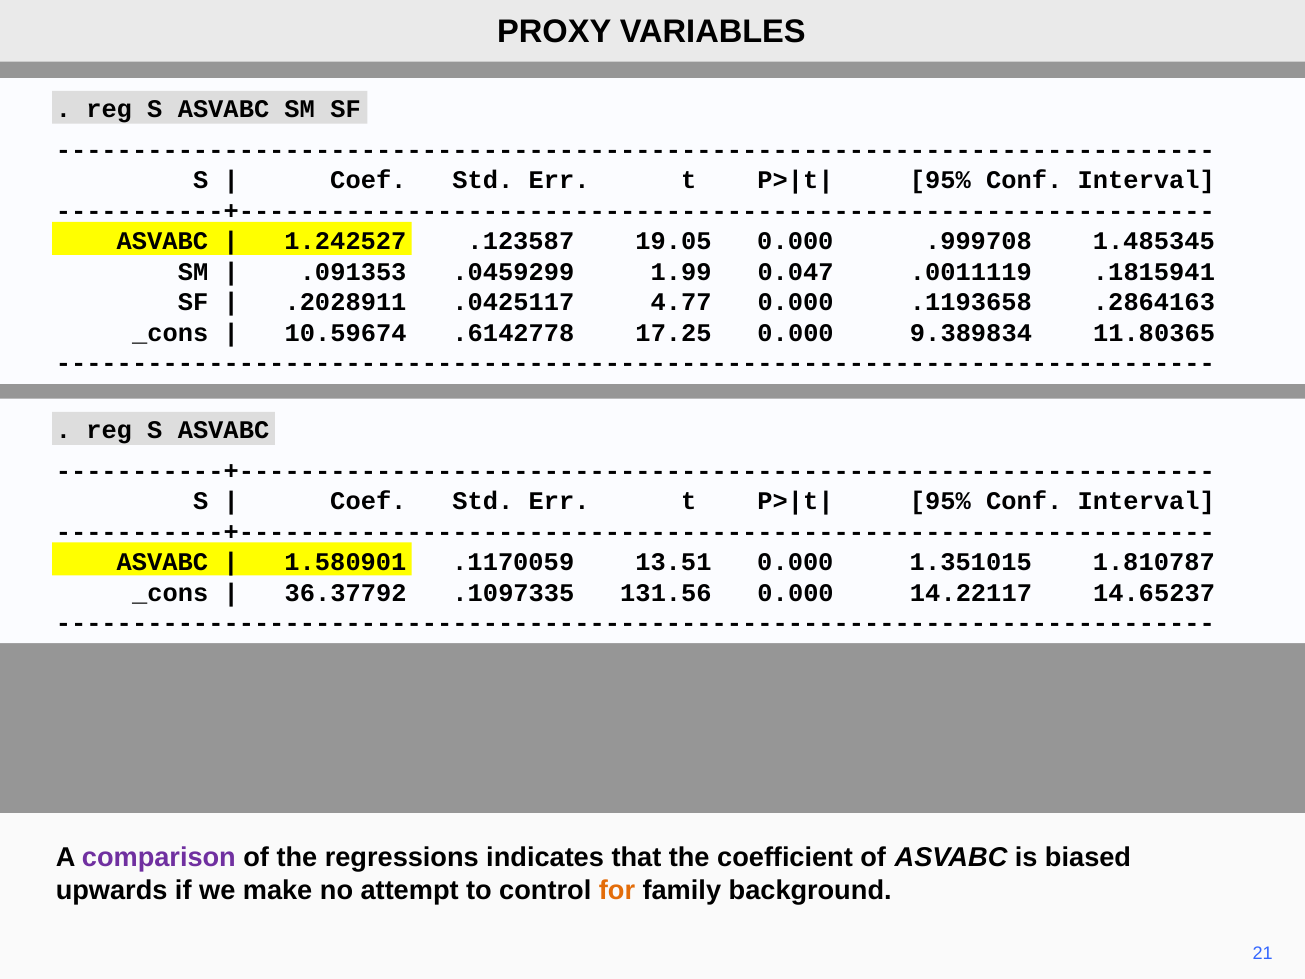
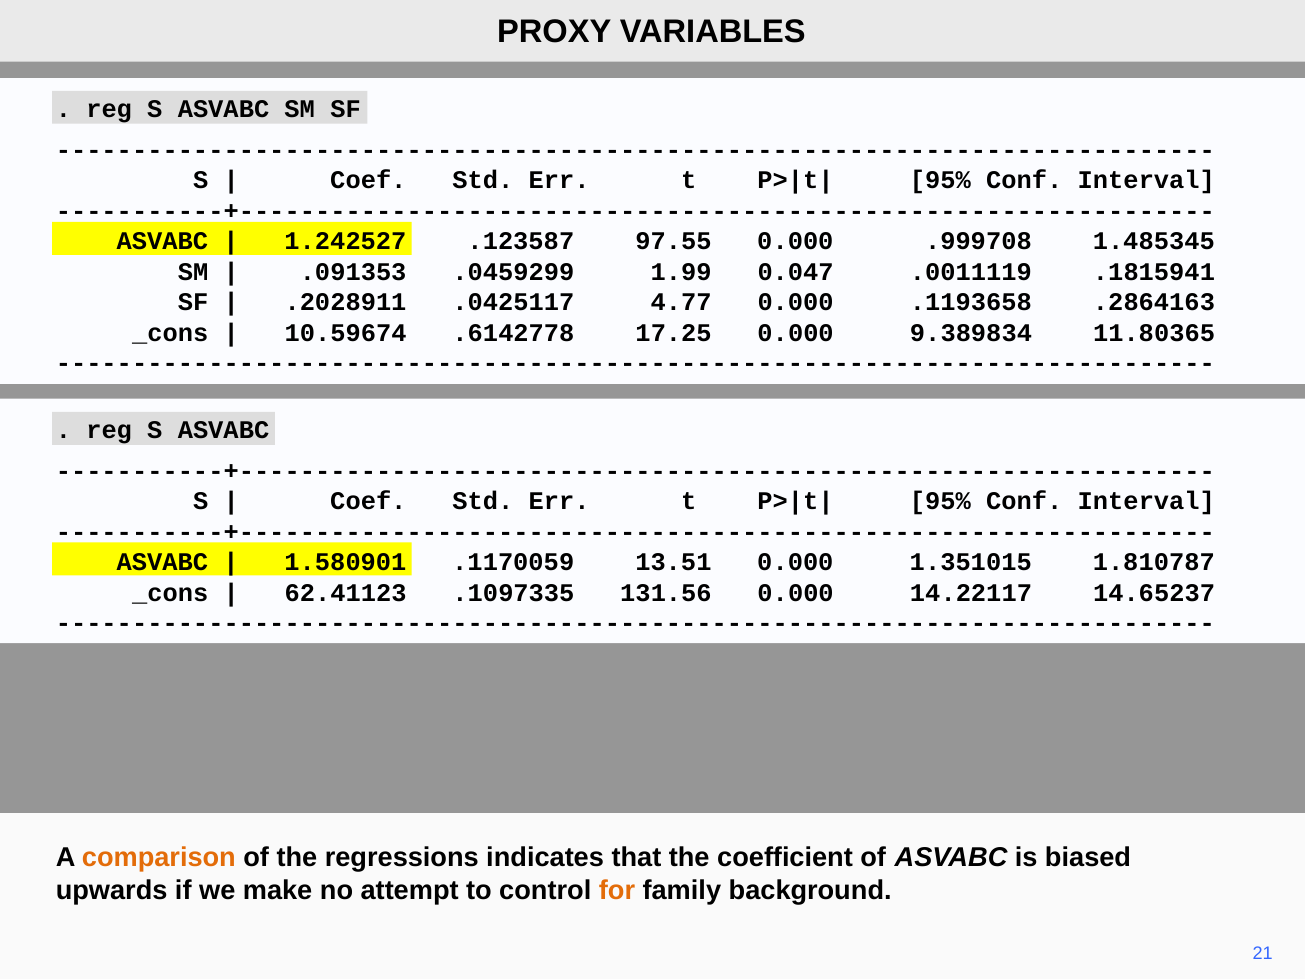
19.05: 19.05 -> 97.55
36.37792: 36.37792 -> 62.41123
comparison colour: purple -> orange
